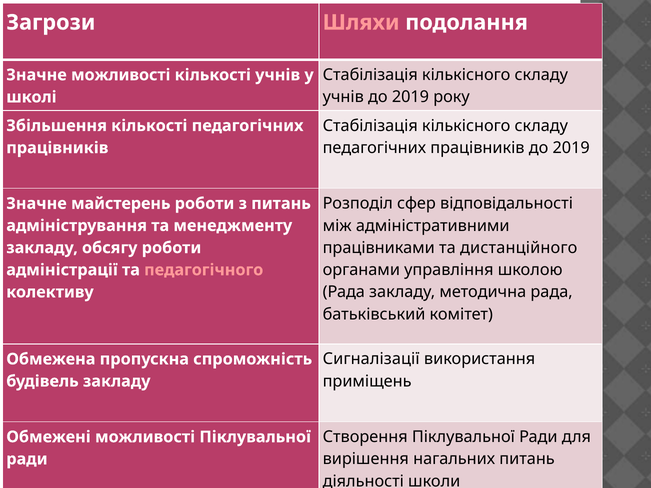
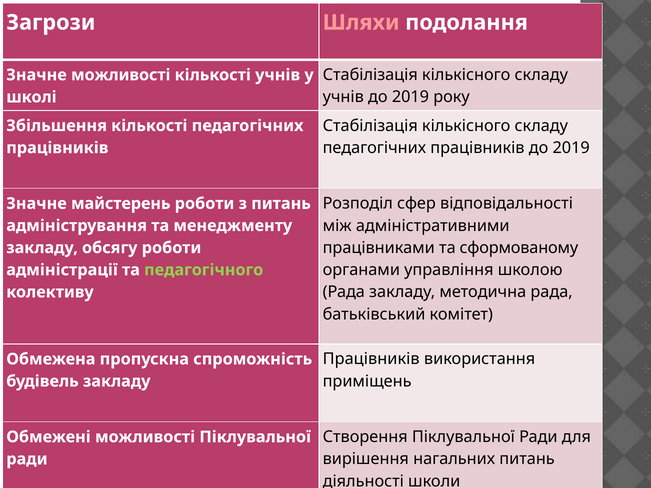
дистанційного: дистанційного -> сформованому
педагогічного colour: pink -> light green
Сигналізації at (371, 359): Сигналізації -> Працівників
